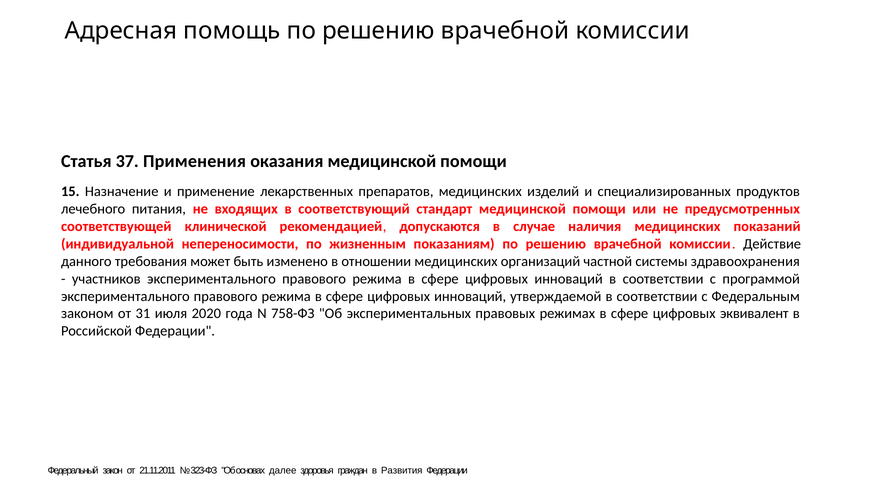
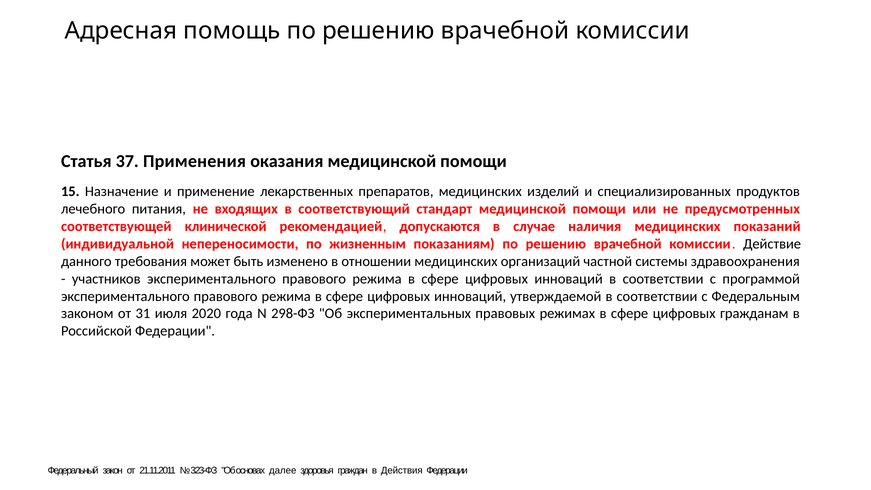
758-ФЗ: 758-ФЗ -> 298-ФЗ
эквивалент: эквивалент -> гражданам
Развития: Развития -> Действия
